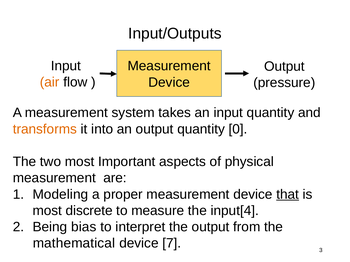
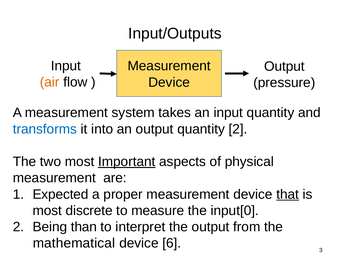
transforms colour: orange -> blue
quantity 0: 0 -> 2
Important underline: none -> present
Modeling: Modeling -> Expected
input[4: input[4 -> input[0
bias: bias -> than
7: 7 -> 6
